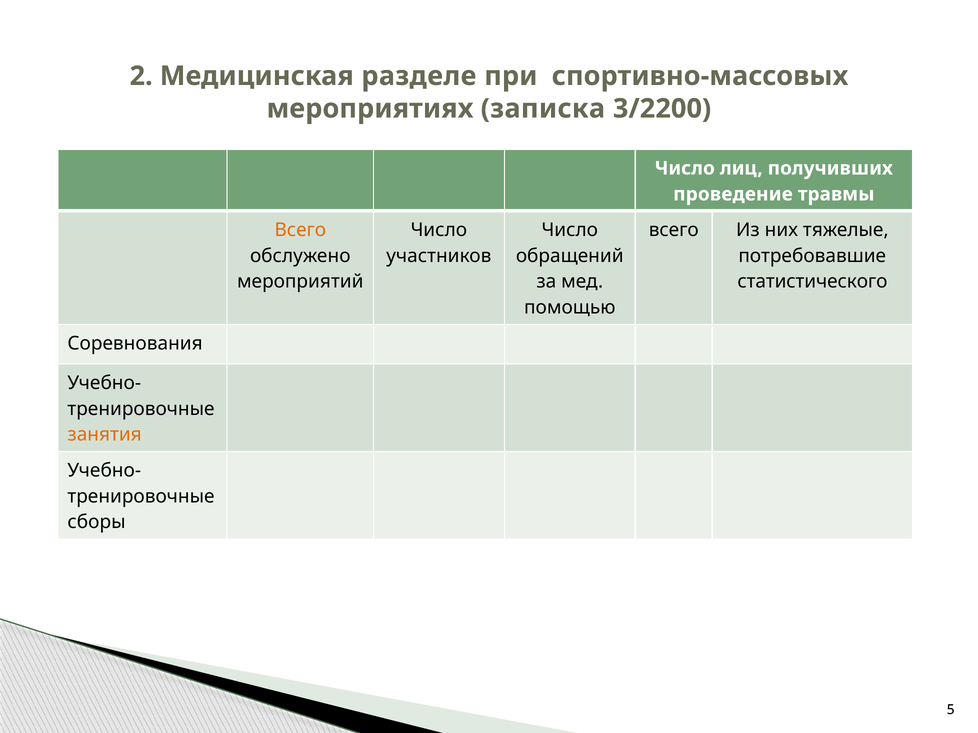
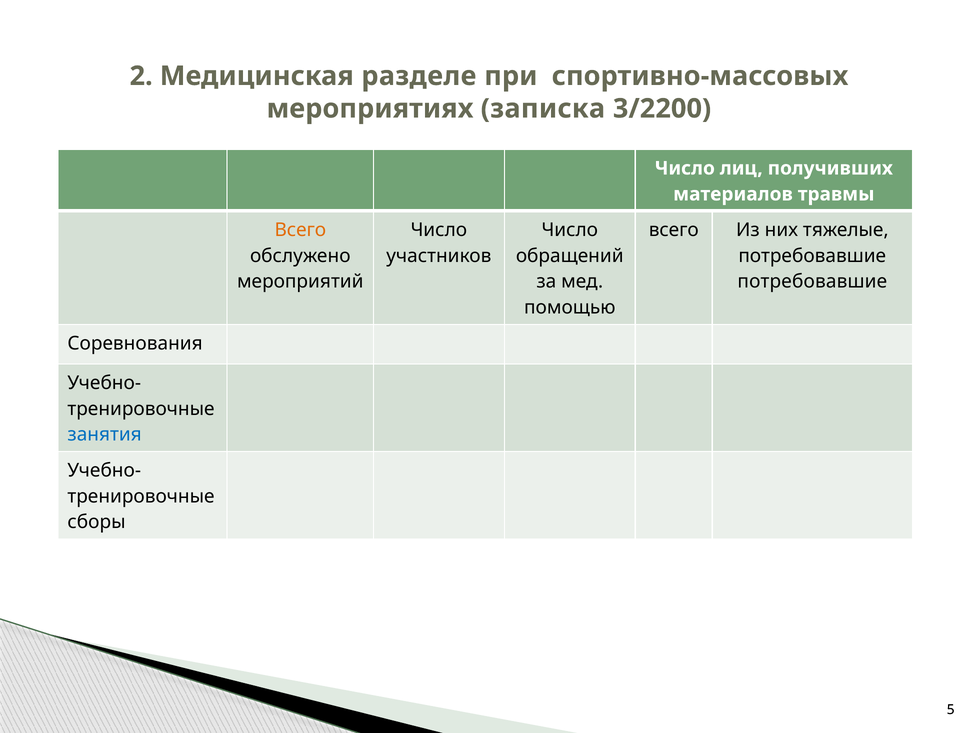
проведение: проведение -> материалов
статистического at (812, 282): статистического -> потребовавшие
занятия colour: orange -> blue
